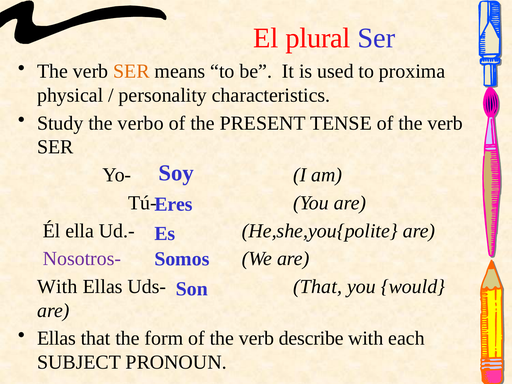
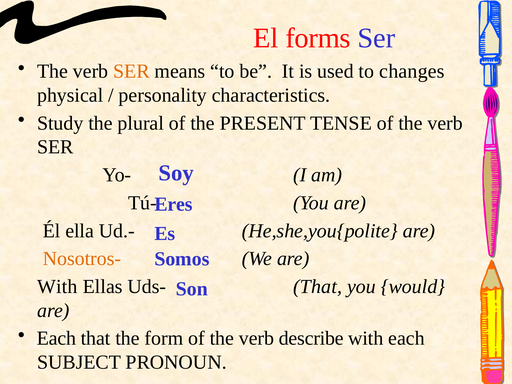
plural: plural -> forms
proxima: proxima -> changes
verbo: verbo -> plural
Nosotros- colour: purple -> orange
Ellas at (57, 338): Ellas -> Each
